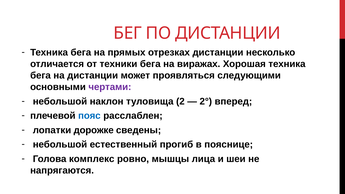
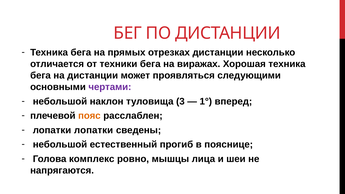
2: 2 -> 3
2°: 2° -> 1°
пояс colour: blue -> orange
лопатки дорожке: дорожке -> лопатки
